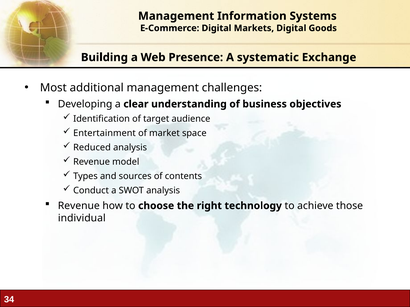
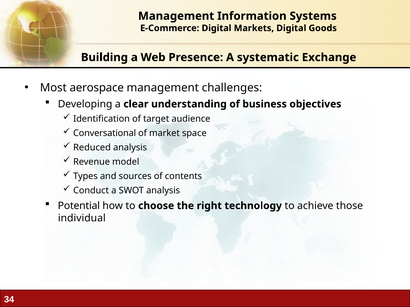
additional: additional -> aerospace
Entertainment: Entertainment -> Conversational
Revenue at (79, 206): Revenue -> Potential
